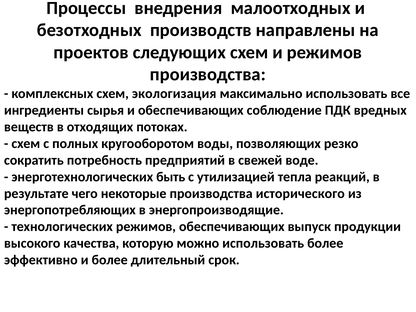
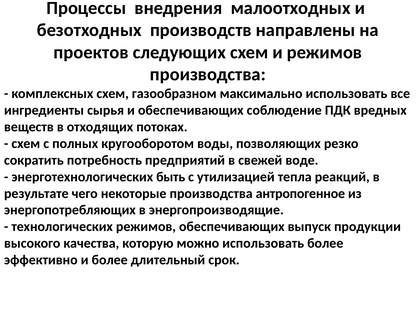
экологизация: экологизация -> газообразном
исторического: исторического -> антропогенное
